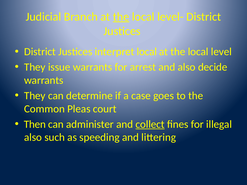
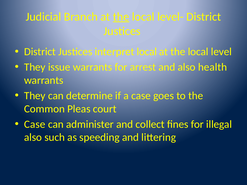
decide: decide -> health
Then at (35, 124): Then -> Case
collect underline: present -> none
